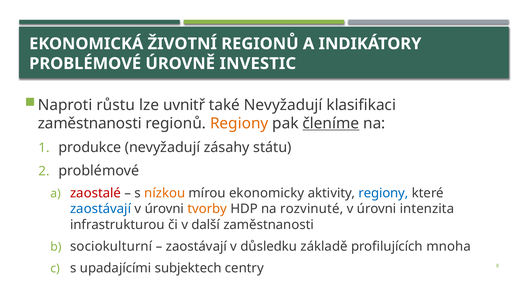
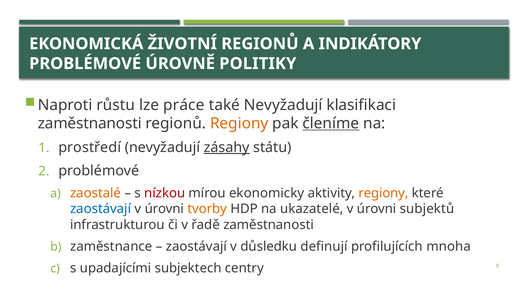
INVESTIC: INVESTIC -> POLITIKY
uvnitř: uvnitř -> práce
produkce: produkce -> prostředí
zásahy underline: none -> present
zaostalé colour: red -> orange
nízkou colour: orange -> red
regiony at (383, 193) colour: blue -> orange
rozvinuté: rozvinuté -> ukazatelé
intenzita: intenzita -> subjektů
další: další -> řadě
sociokulturní: sociokulturní -> zaměstnance
základě: základě -> definují
